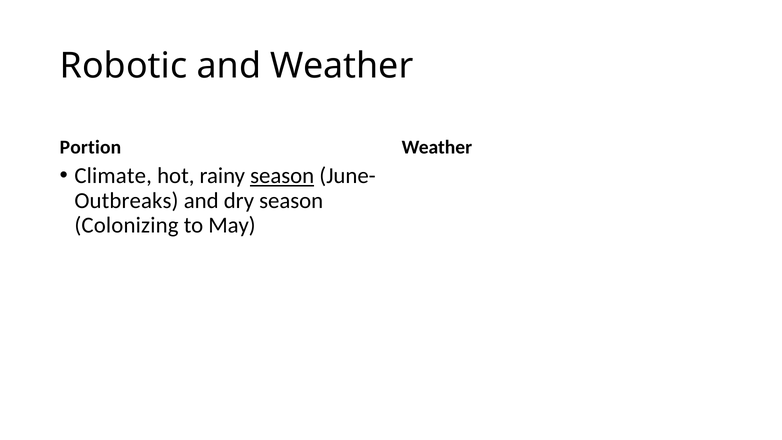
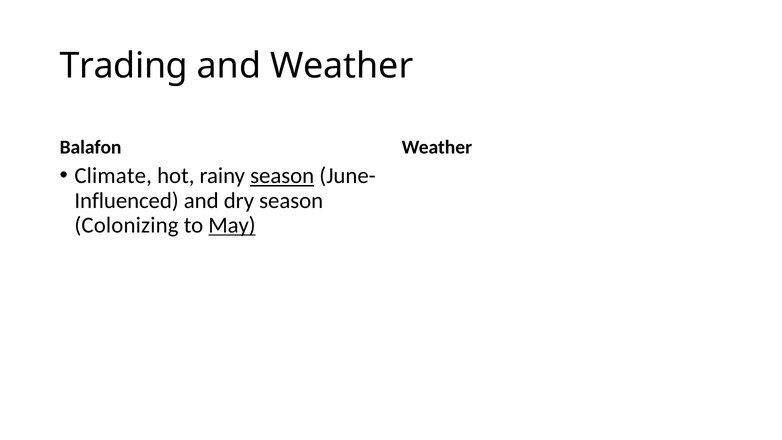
Robotic: Robotic -> Trading
Portion: Portion -> Balafon
Outbreaks: Outbreaks -> Influenced
May underline: none -> present
